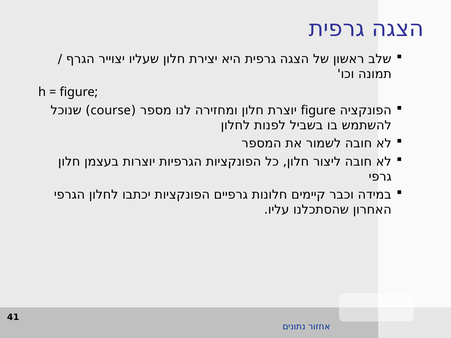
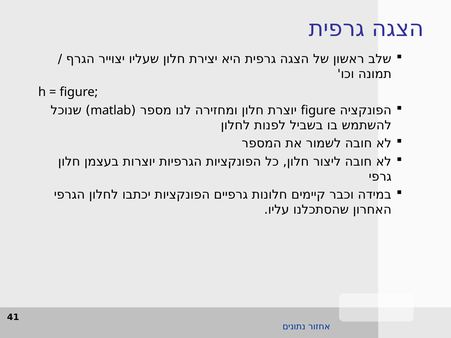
course: course -> matlab
